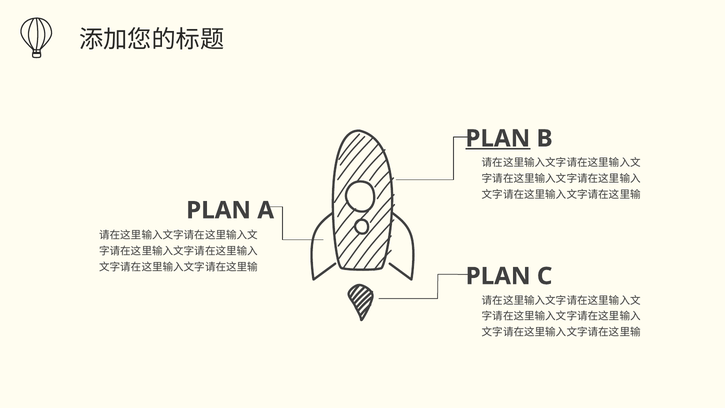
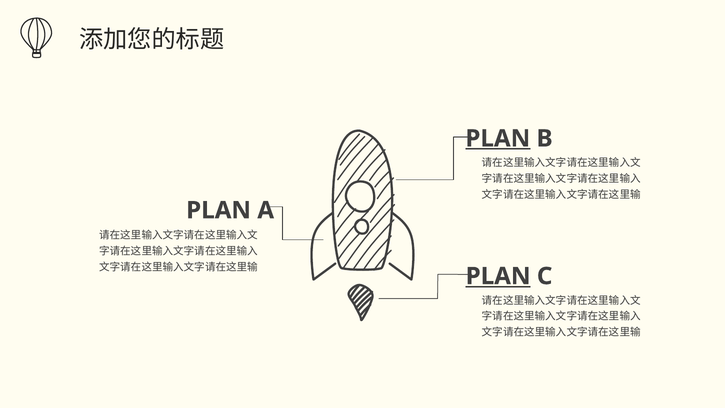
PLAN at (498, 276) underline: none -> present
